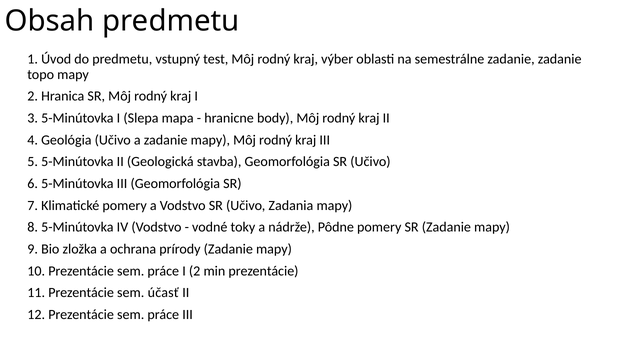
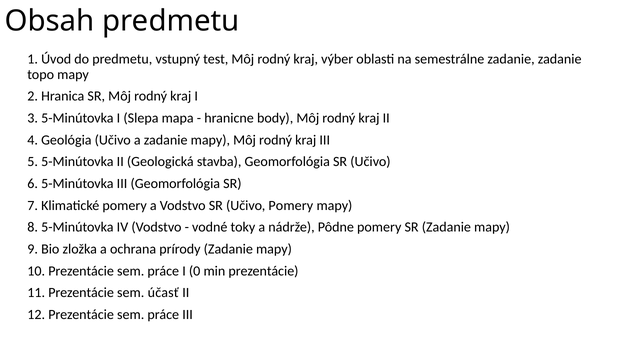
Učivo Zadania: Zadania -> Pomery
I 2: 2 -> 0
